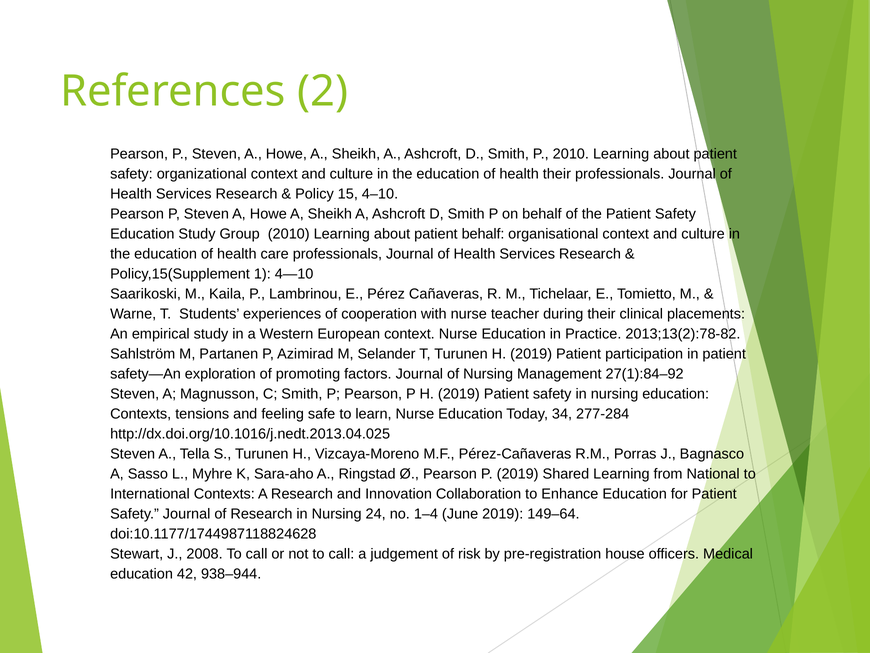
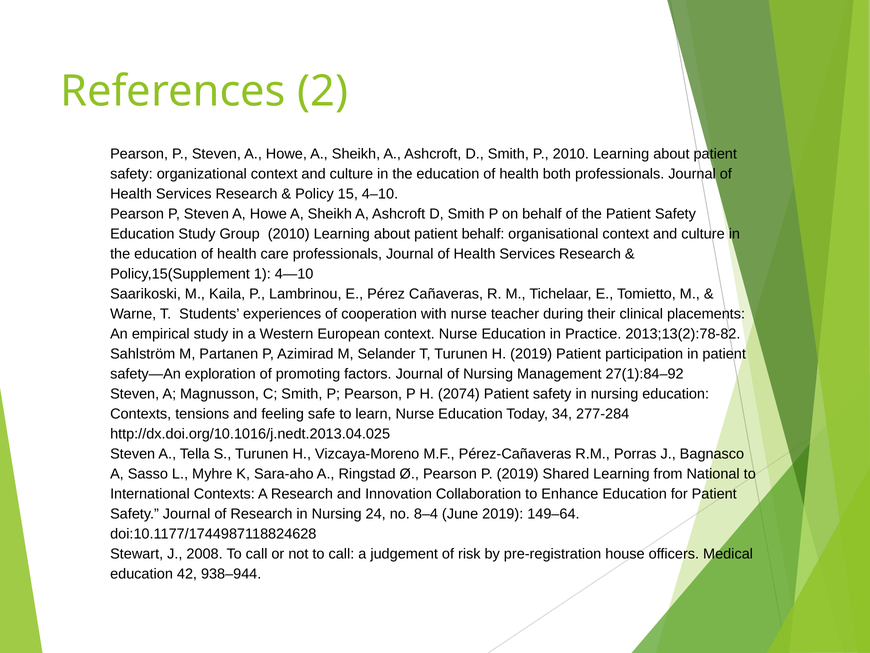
health their: their -> both
P H 2019: 2019 -> 2074
1–4: 1–4 -> 8–4
